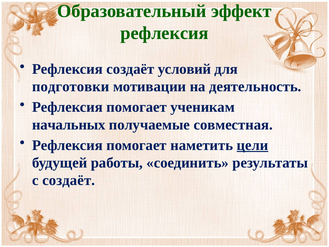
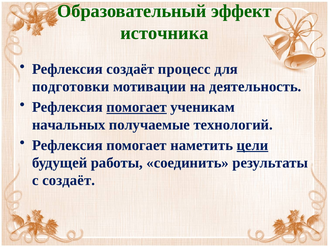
рефлексия at (164, 33): рефлексия -> источника
условий: условий -> процесс
помогает at (137, 107) underline: none -> present
совместная: совместная -> технологий
